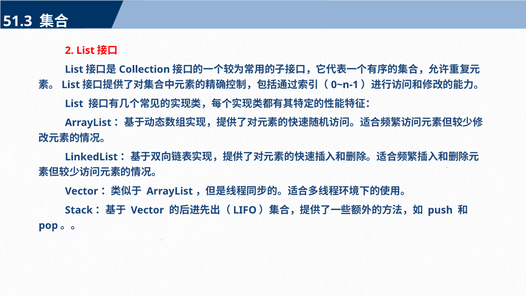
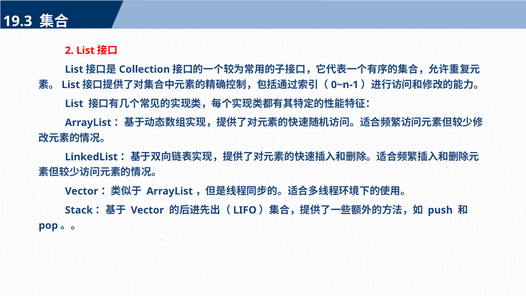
51.3: 51.3 -> 19.3
